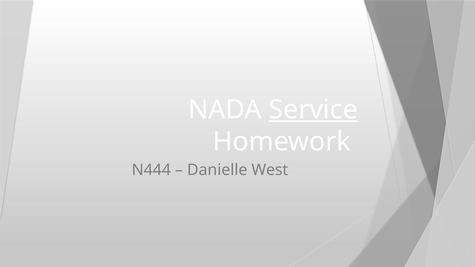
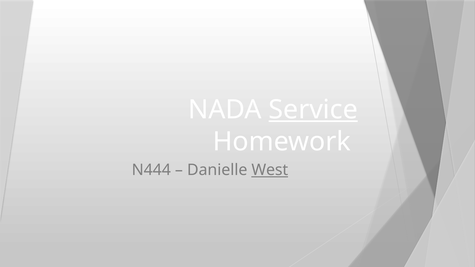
West underline: none -> present
